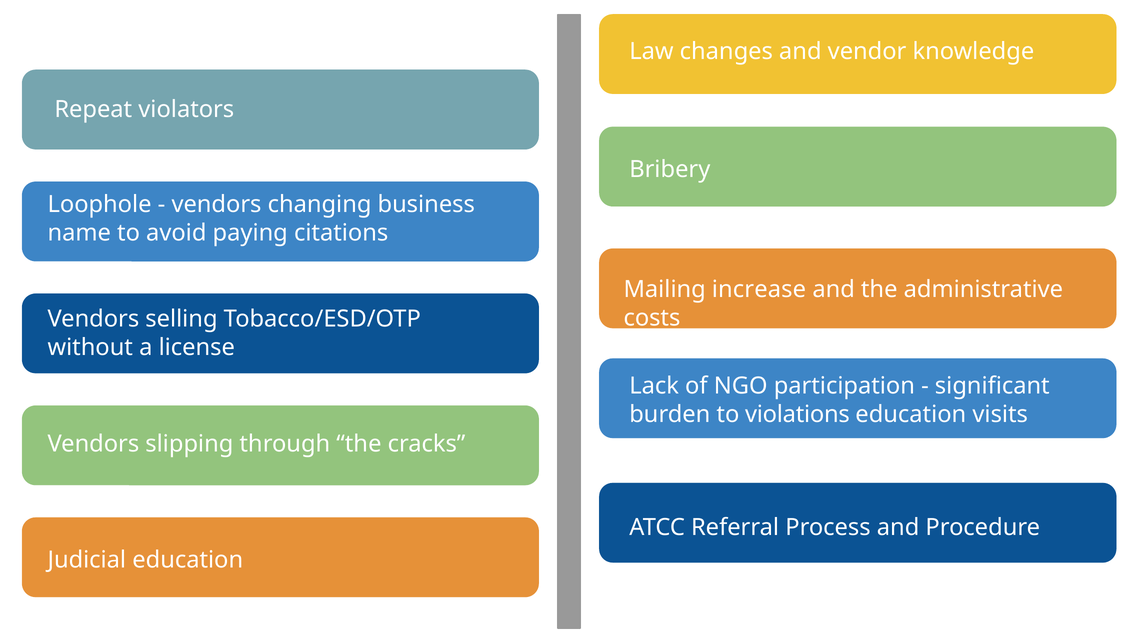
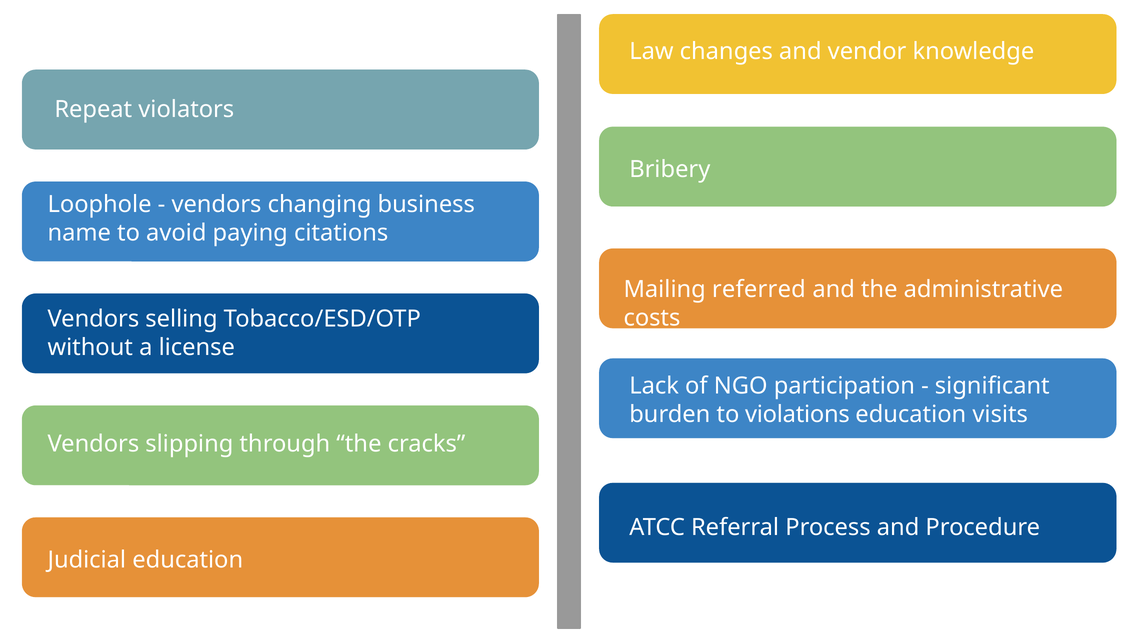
increase: increase -> referred
